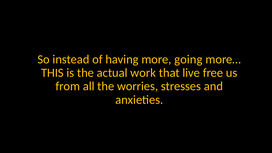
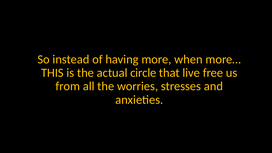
going: going -> when
work: work -> circle
